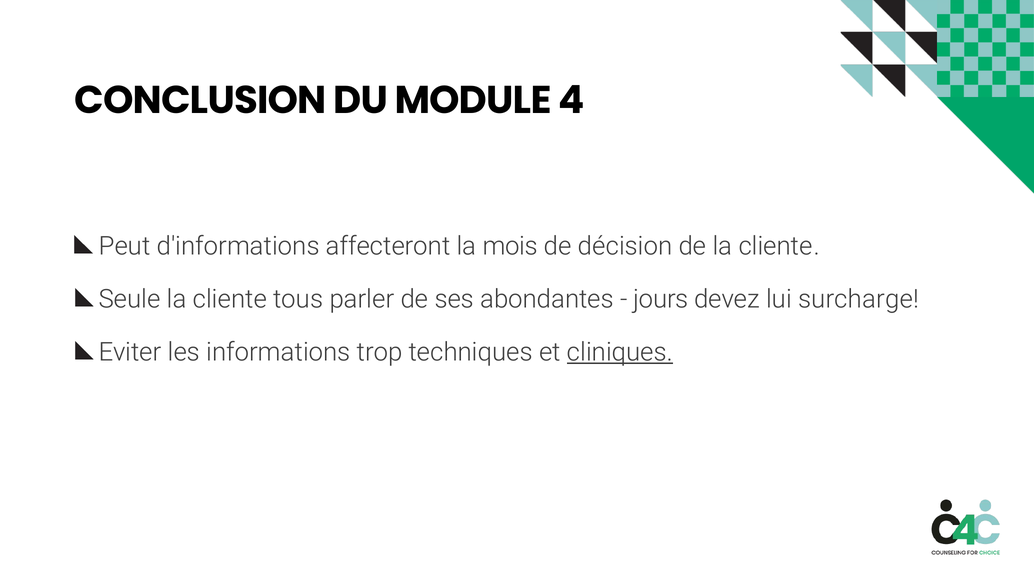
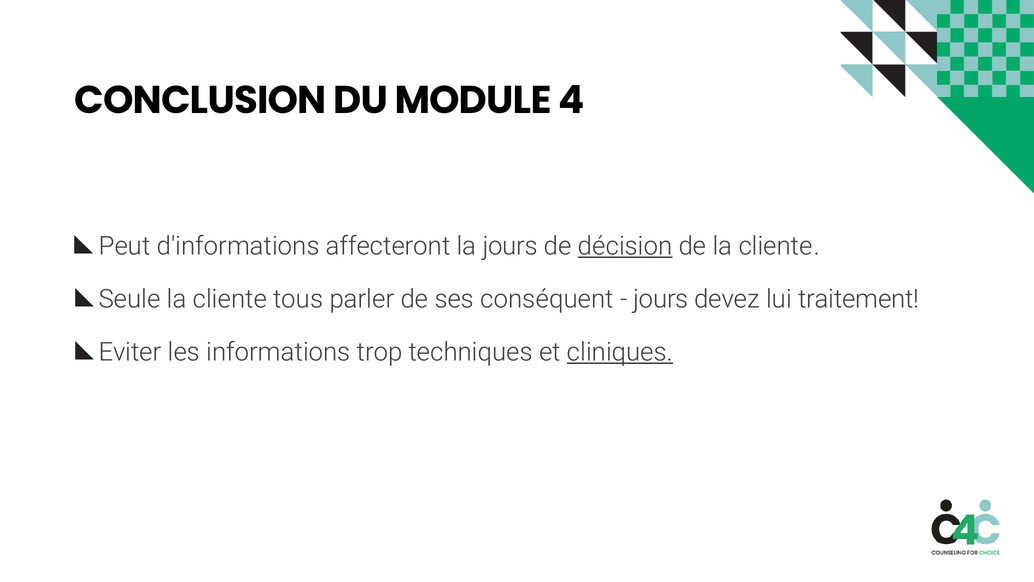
la mois: mois -> jours
décision underline: none -> present
abondantes: abondantes -> conséquent
surcharge: surcharge -> traitement
